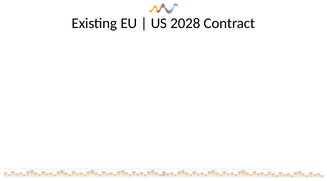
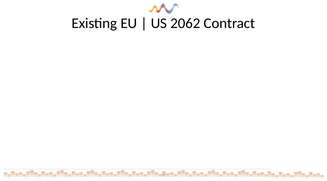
2028: 2028 -> 2062
